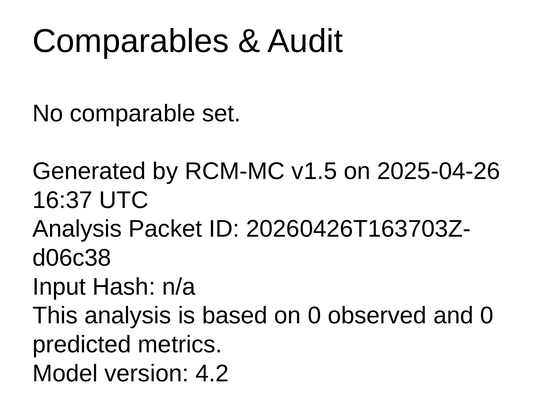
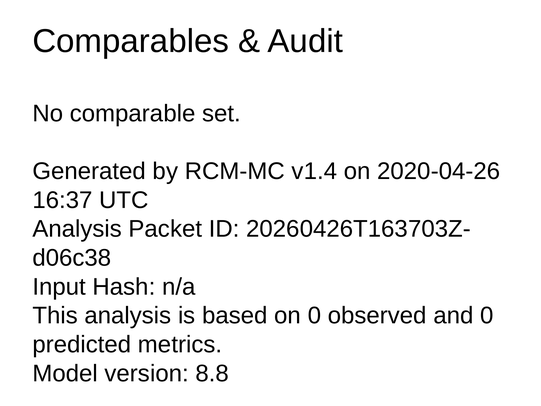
v1.5: v1.5 -> v1.4
2025-04-26: 2025-04-26 -> 2020-04-26
4.2: 4.2 -> 8.8
